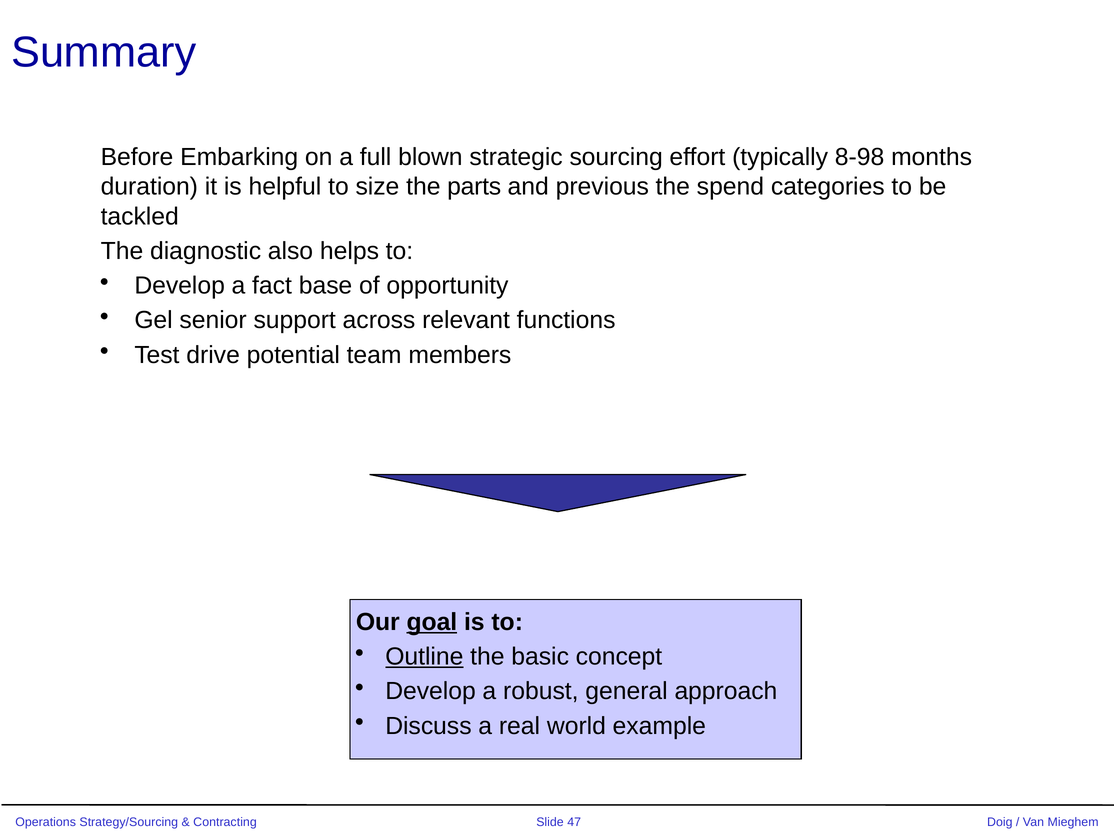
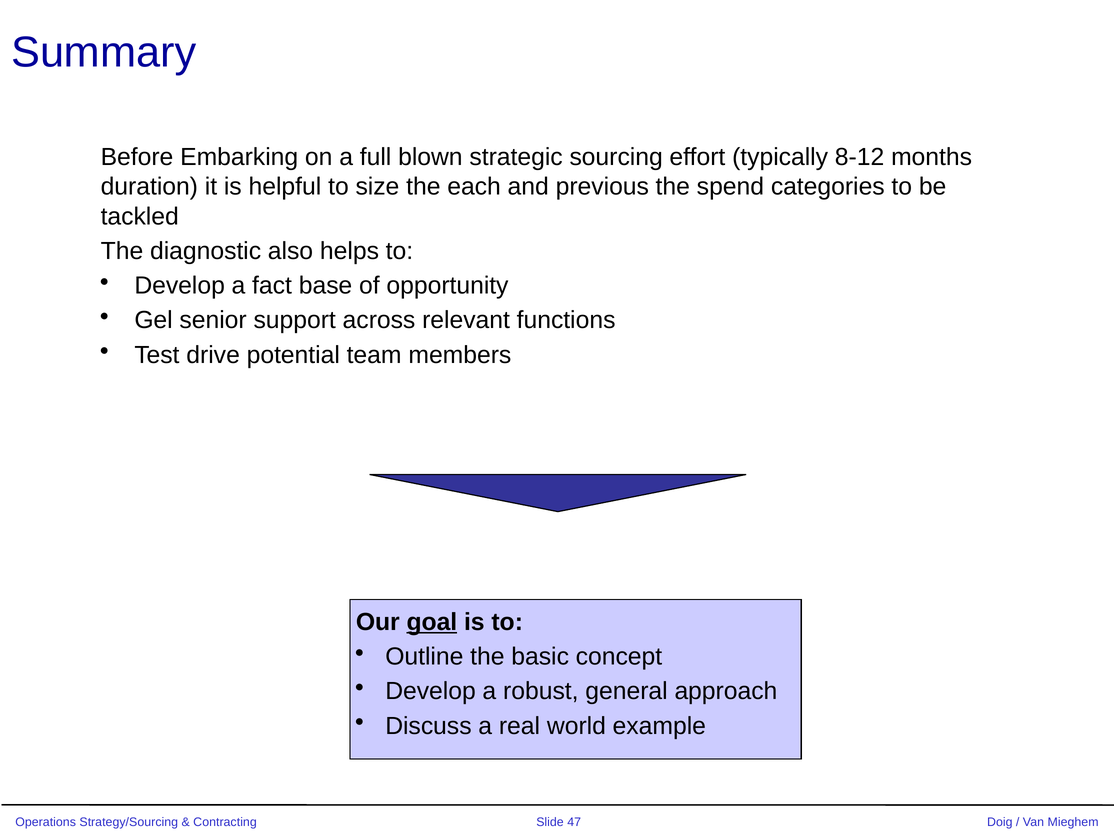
8-98: 8-98 -> 8-12
parts: parts -> each
Outline underline: present -> none
